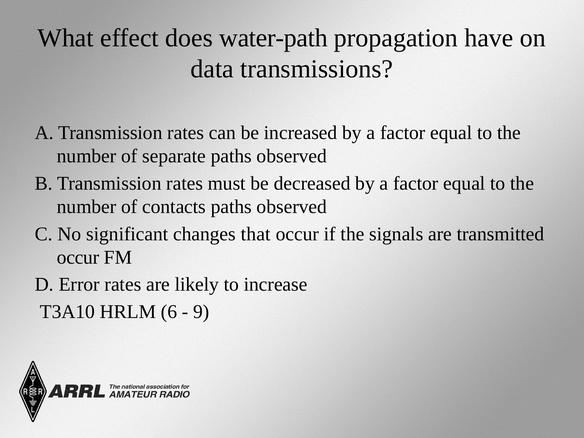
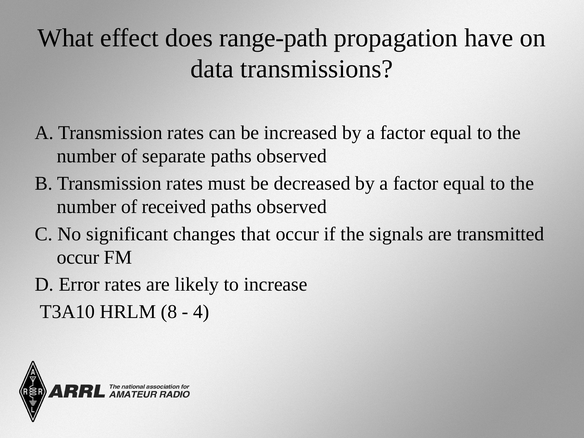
water-path: water-path -> range-path
contacts: contacts -> received
6: 6 -> 8
9: 9 -> 4
